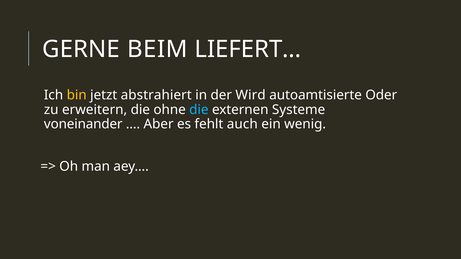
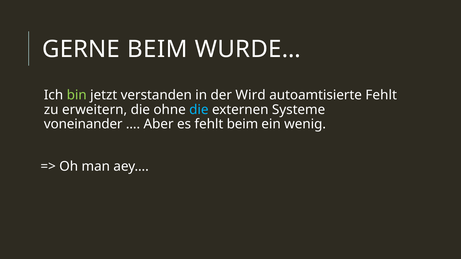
LIEFERT…: LIEFERT… -> WURDE…
bin colour: yellow -> light green
abstrahiert: abstrahiert -> verstanden
autoamtisierte Oder: Oder -> Fehlt
fehlt auch: auch -> beim
